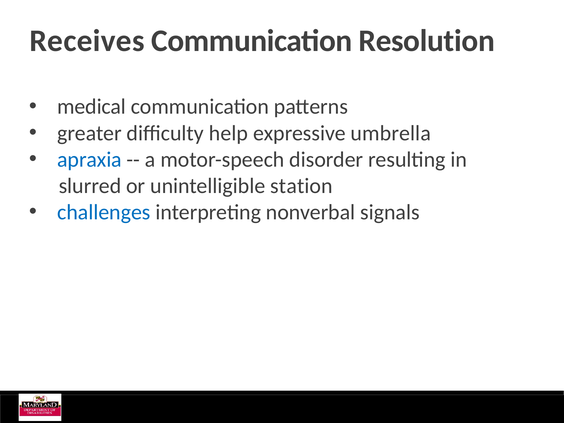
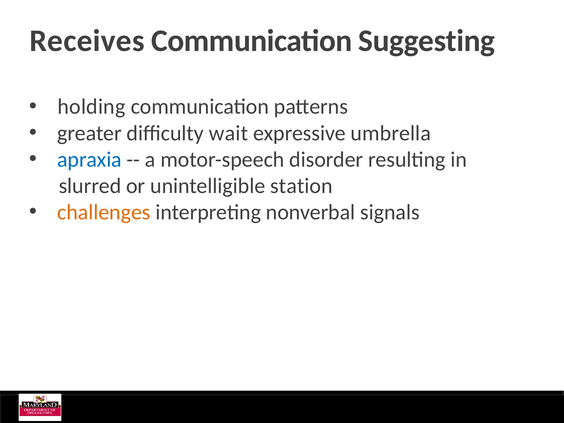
Resolution: Resolution -> Suggesting
medical: medical -> holding
help: help -> wait
challenges colour: blue -> orange
